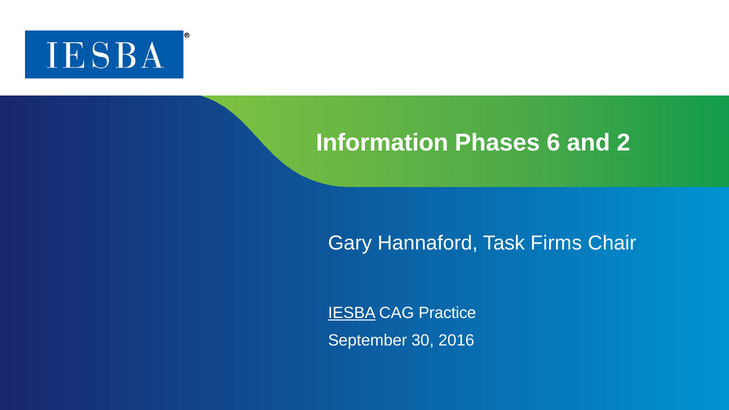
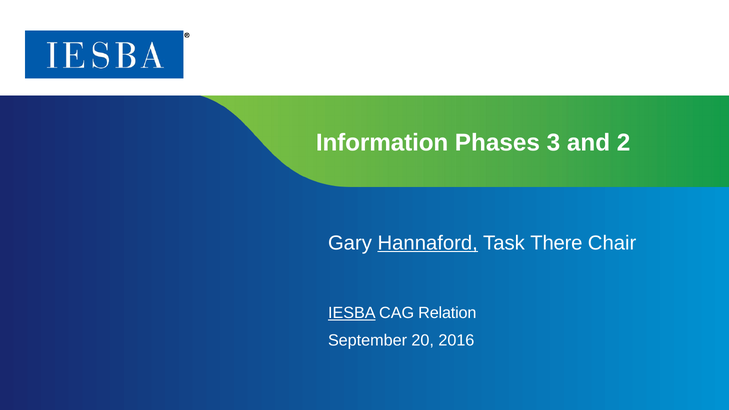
6: 6 -> 3
Hannaford underline: none -> present
Firms: Firms -> There
Practice: Practice -> Relation
30: 30 -> 20
